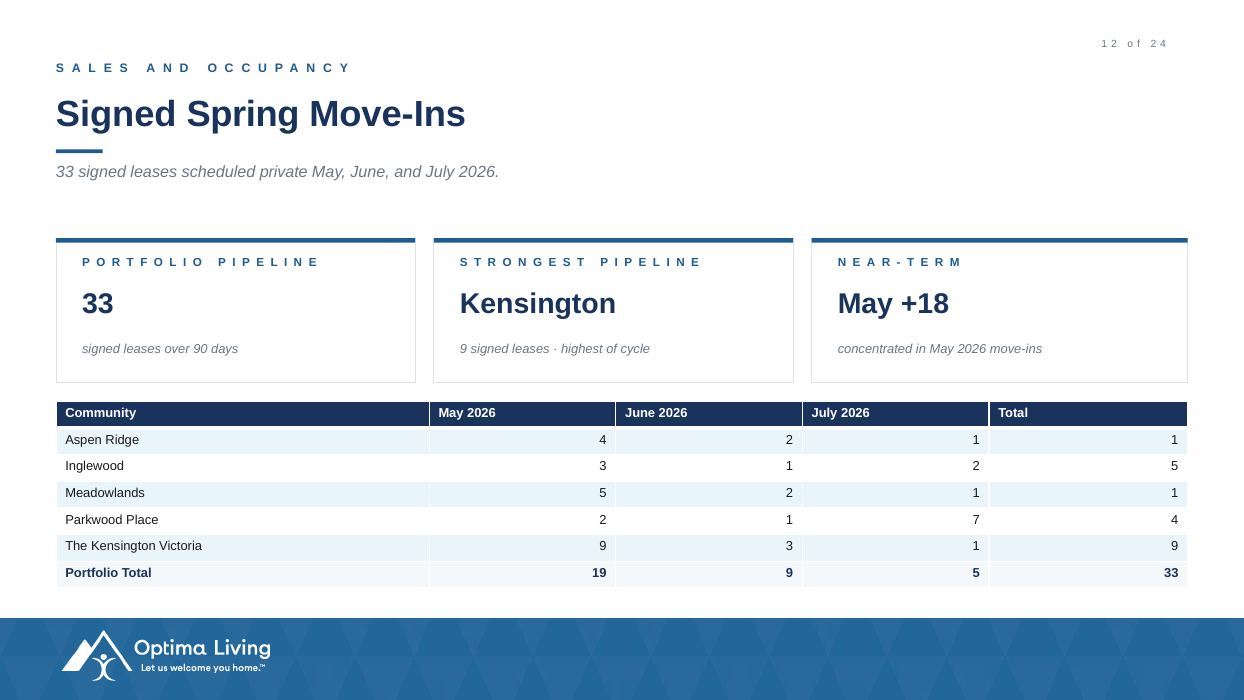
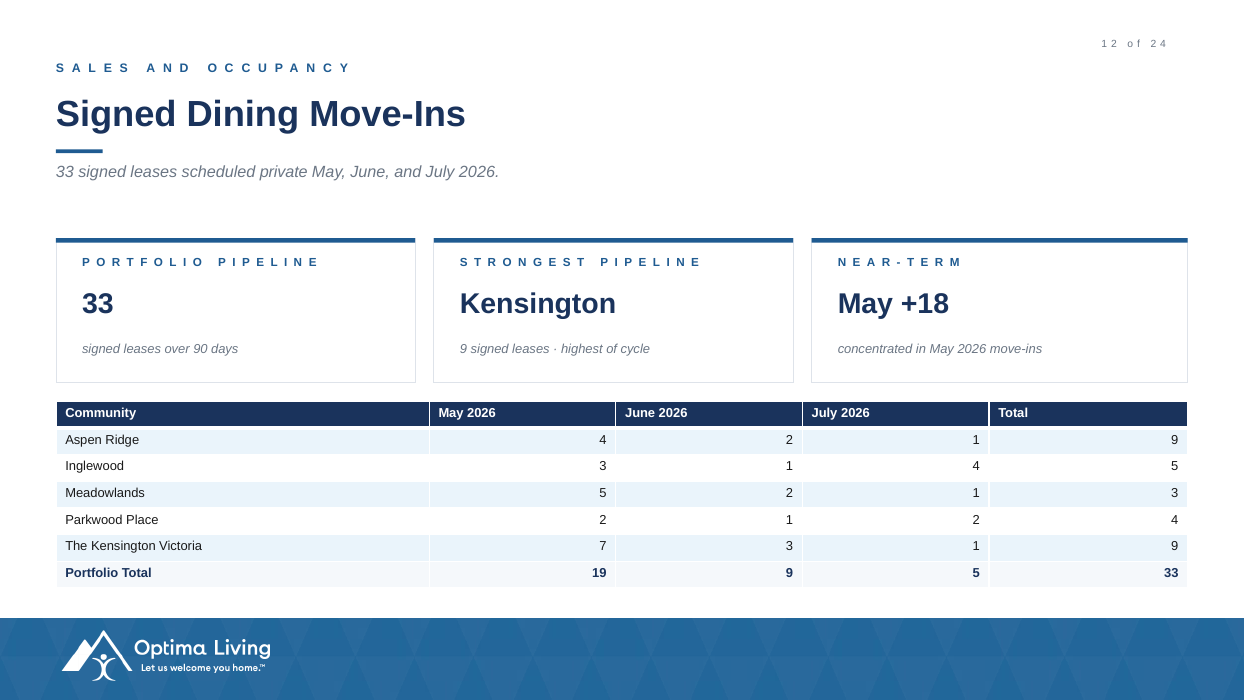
Spring: Spring -> Dining
4 2 1 1: 1 -> 9
3 1 2: 2 -> 4
5 2 1 1: 1 -> 3
2 1 7: 7 -> 2
Victoria 9: 9 -> 7
